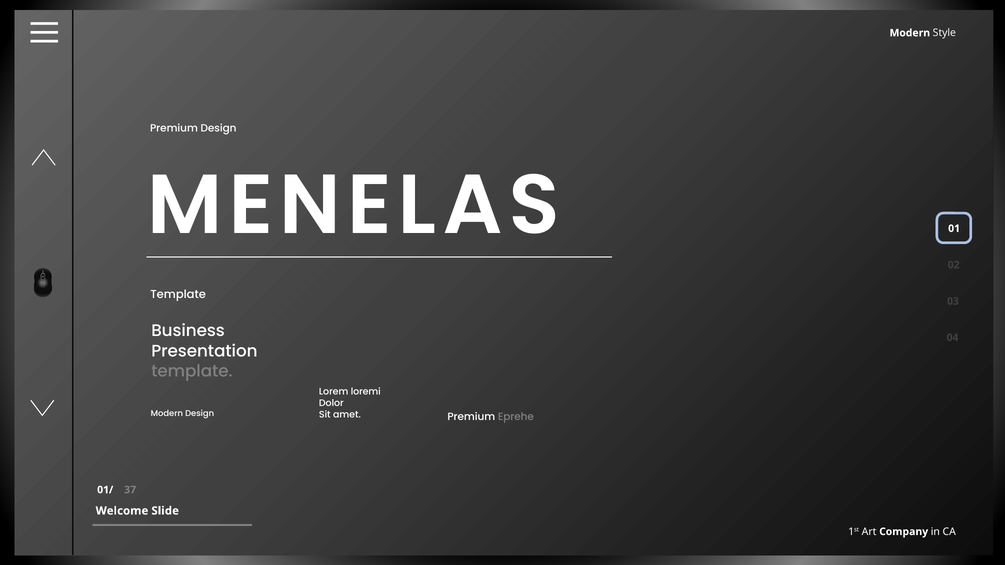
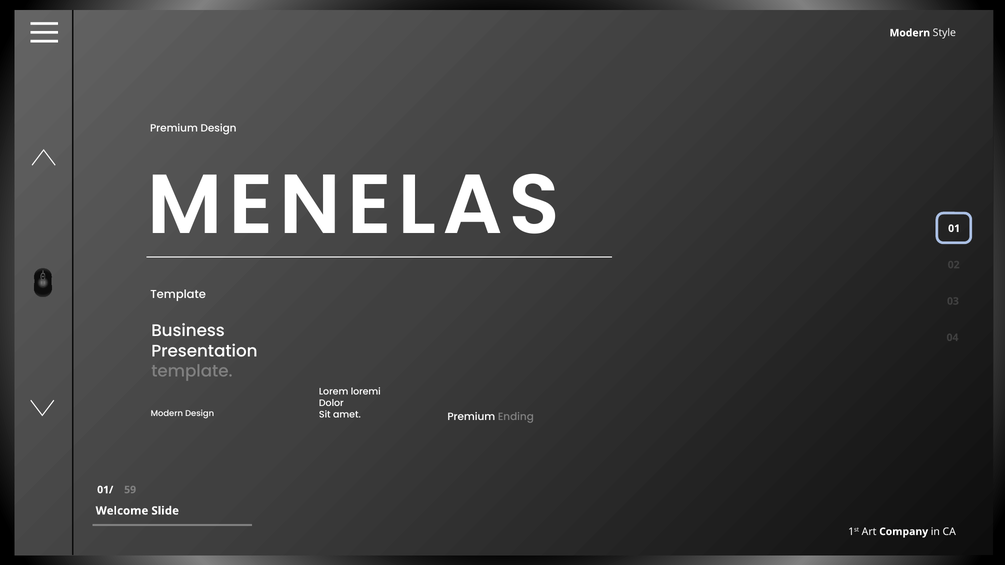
Eprehe: Eprehe -> Ending
37: 37 -> 59
